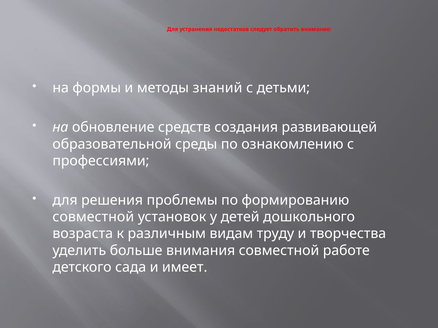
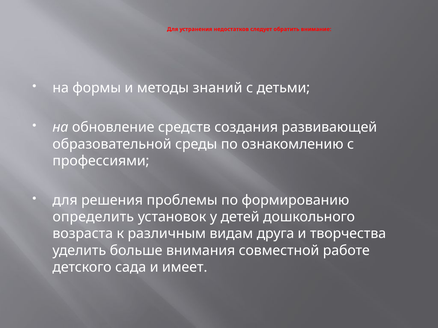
совместной at (93, 217): совместной -> определить
труду: труду -> друга
